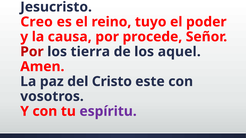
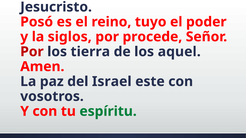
Creo: Creo -> Posó
causa: causa -> siglos
Cristo: Cristo -> Israel
espíritu colour: purple -> green
